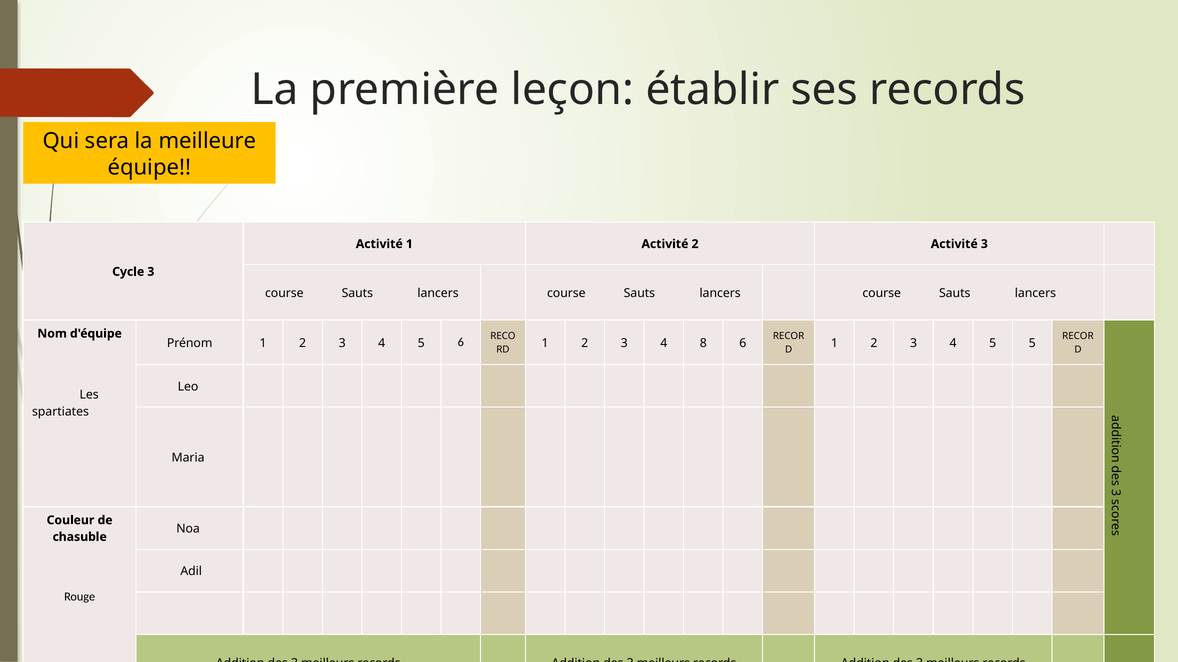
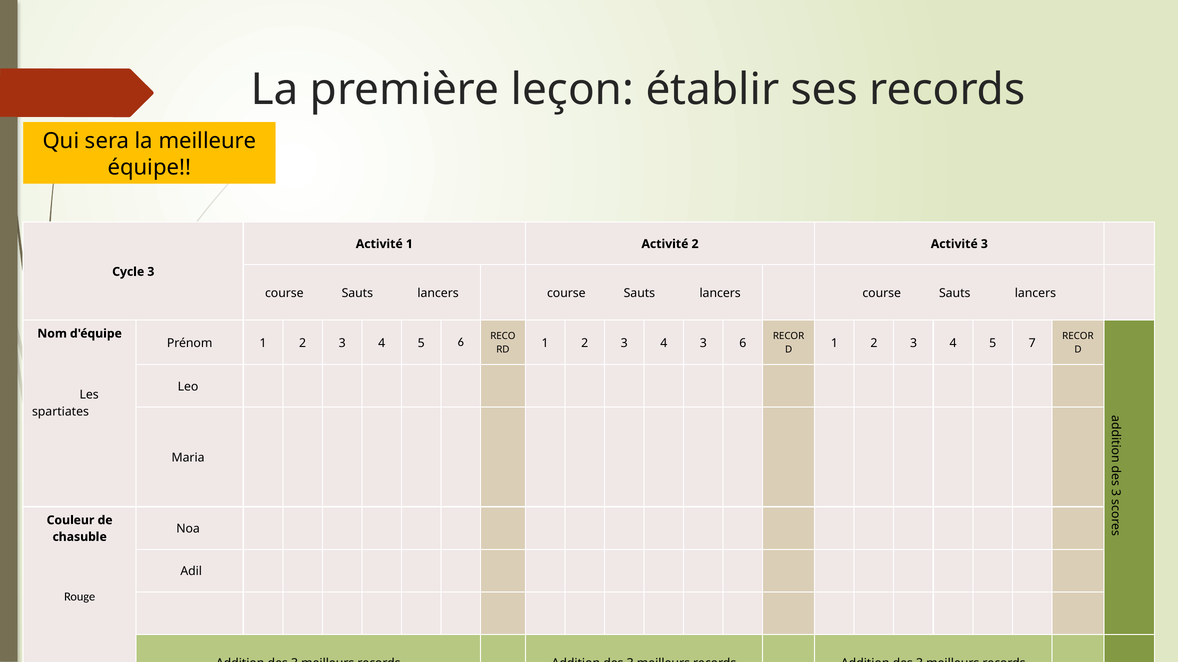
4 8: 8 -> 3
5 5: 5 -> 7
